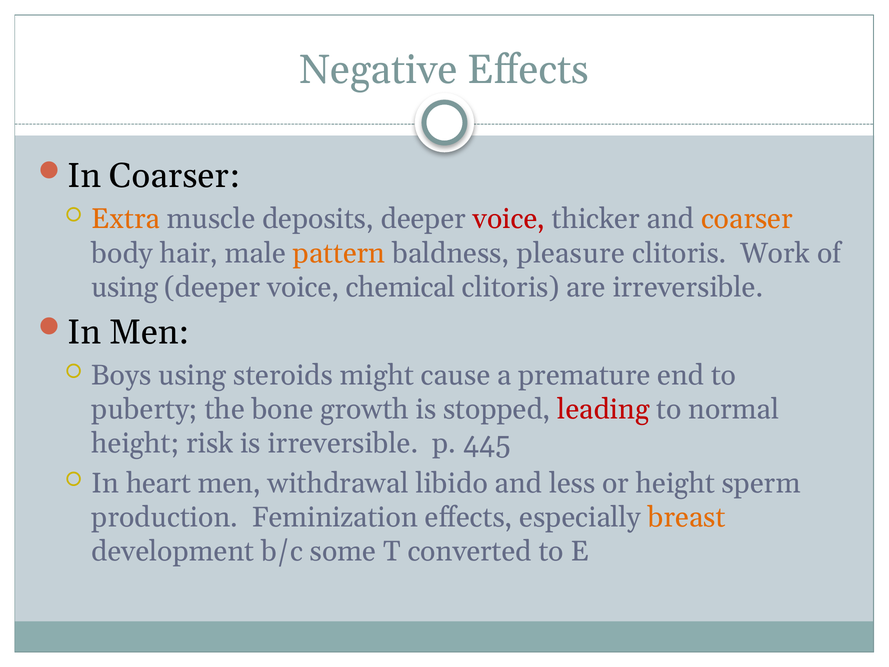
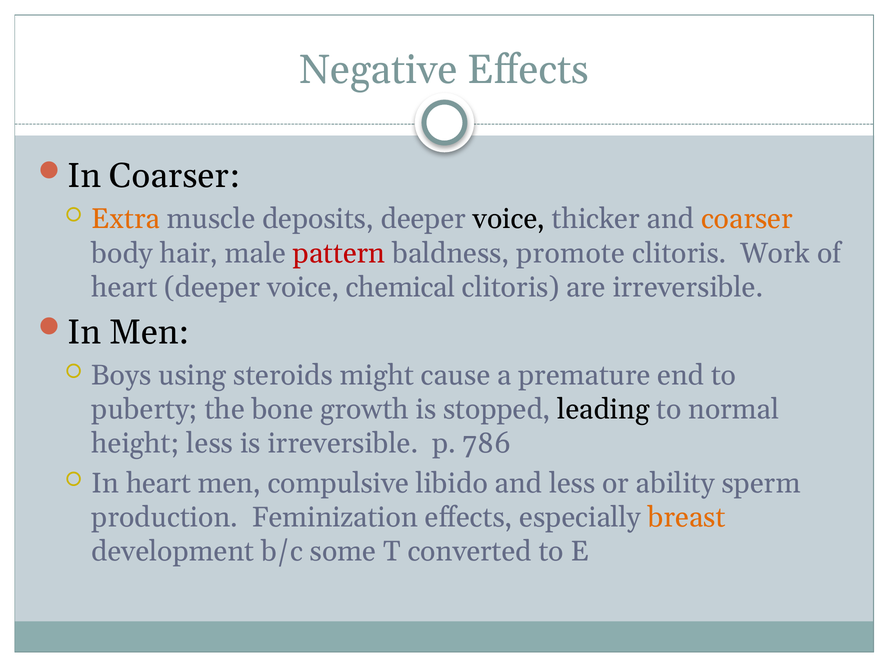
voice at (509, 219) colour: red -> black
pattern colour: orange -> red
pleasure: pleasure -> promote
using at (125, 287): using -> heart
leading colour: red -> black
height risk: risk -> less
445: 445 -> 786
withdrawal: withdrawal -> compulsive
or height: height -> ability
